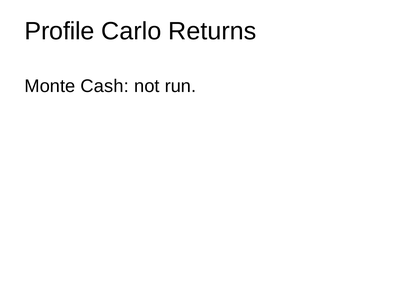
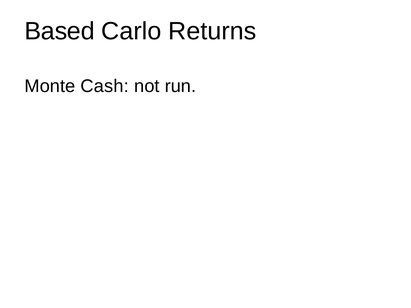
Profile: Profile -> Based
